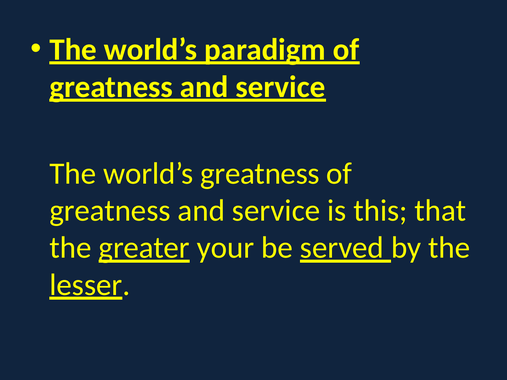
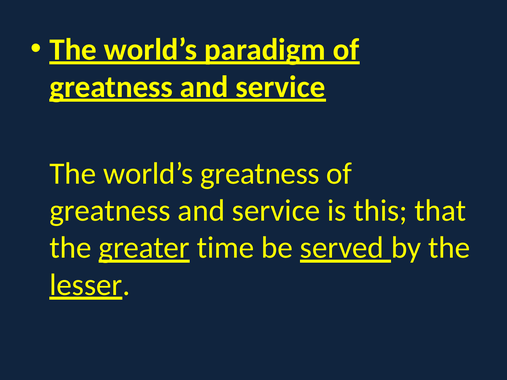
your: your -> time
